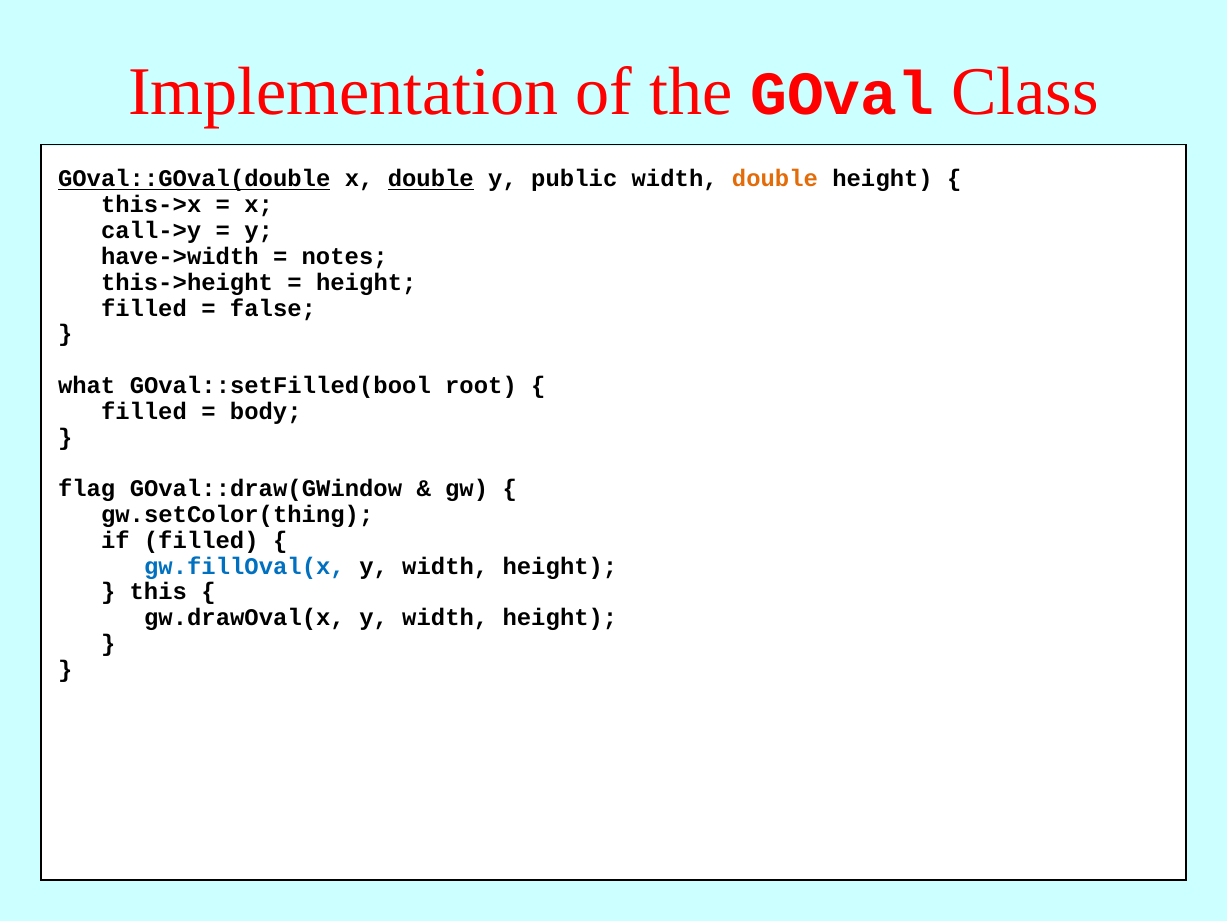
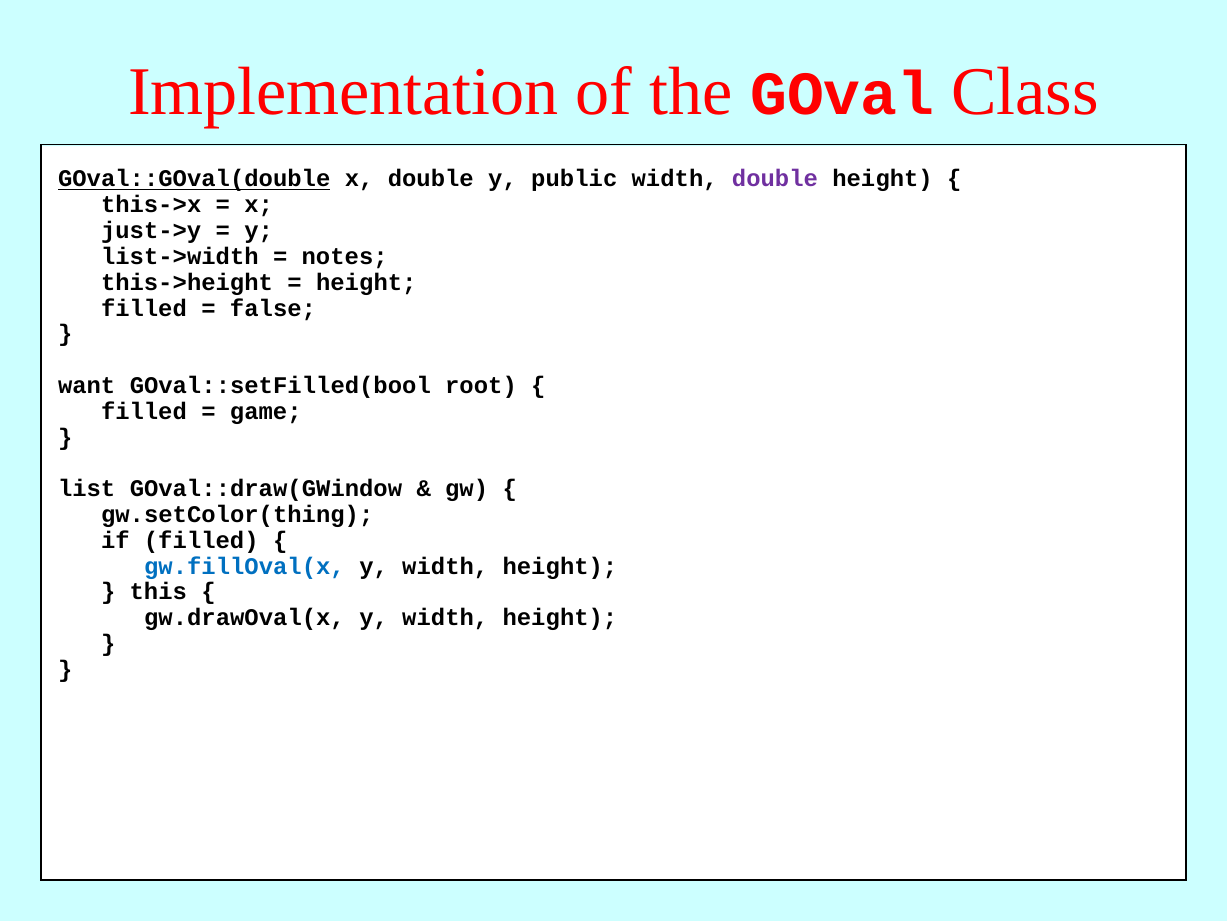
double at (431, 179) underline: present -> none
double at (775, 179) colour: orange -> purple
call->y: call->y -> just->y
have->width: have->width -> list->width
what: what -> want
body: body -> game
flag: flag -> list
